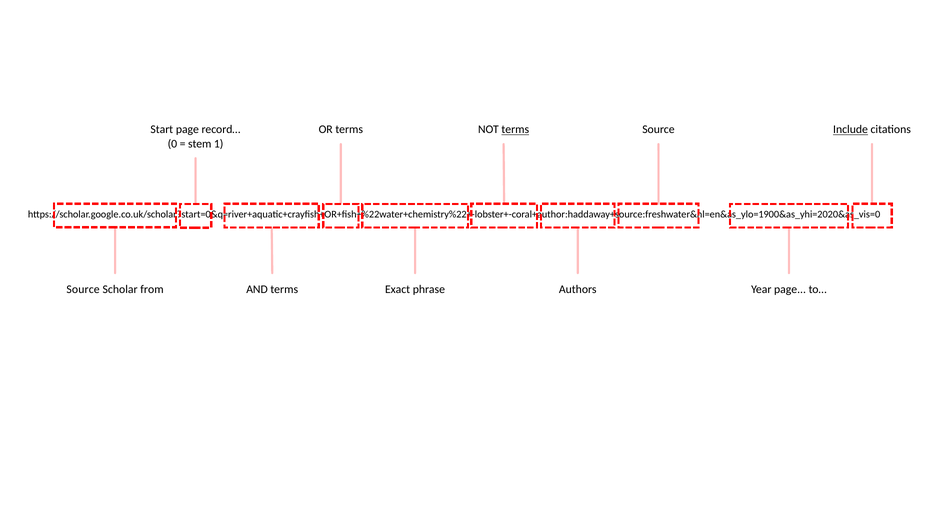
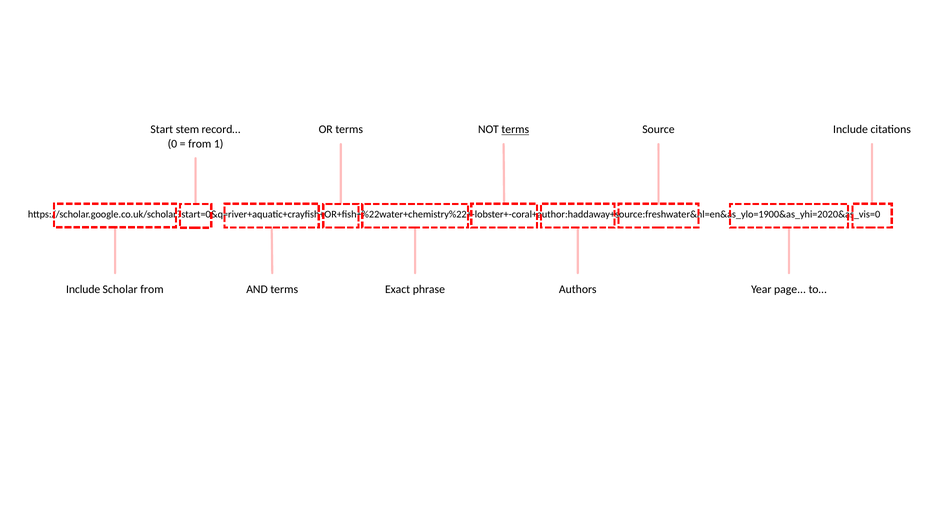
Start page: page -> stem
Include at (850, 130) underline: present -> none
stem at (200, 144): stem -> from
Source at (83, 289): Source -> Include
